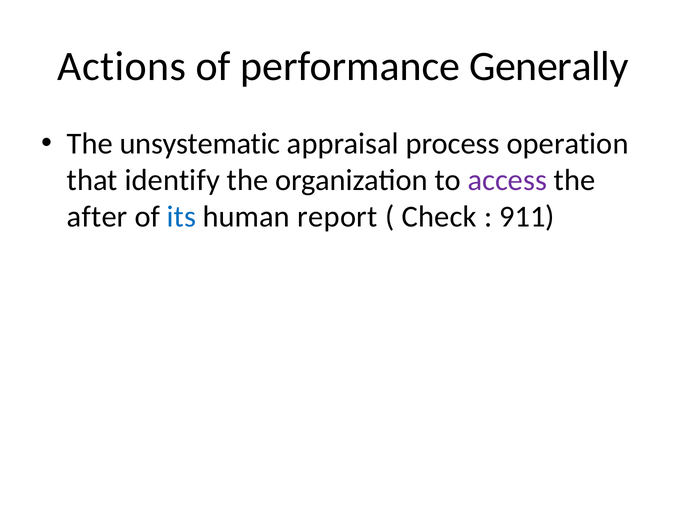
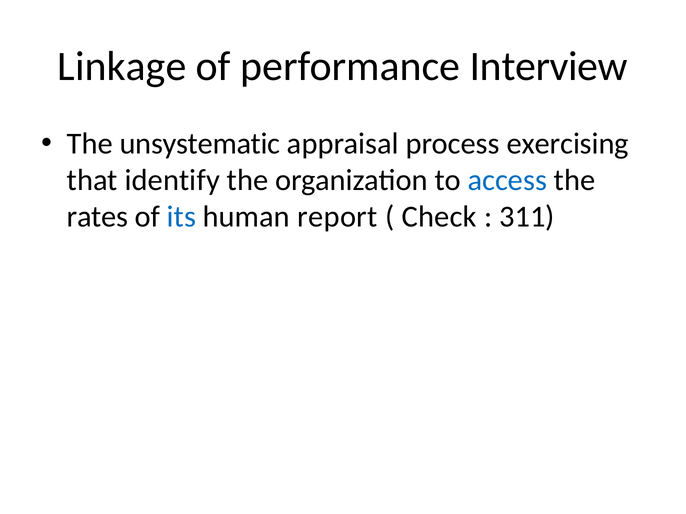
Actions: Actions -> Linkage
Generally: Generally -> Interview
operation: operation -> exercising
access colour: purple -> blue
after: after -> rates
911: 911 -> 311
